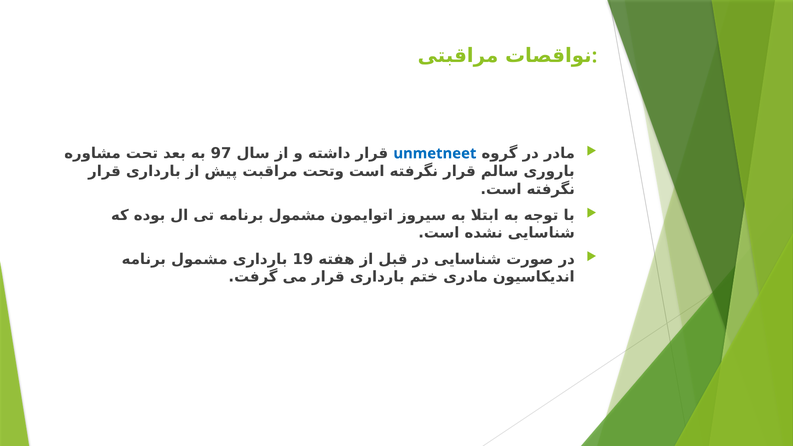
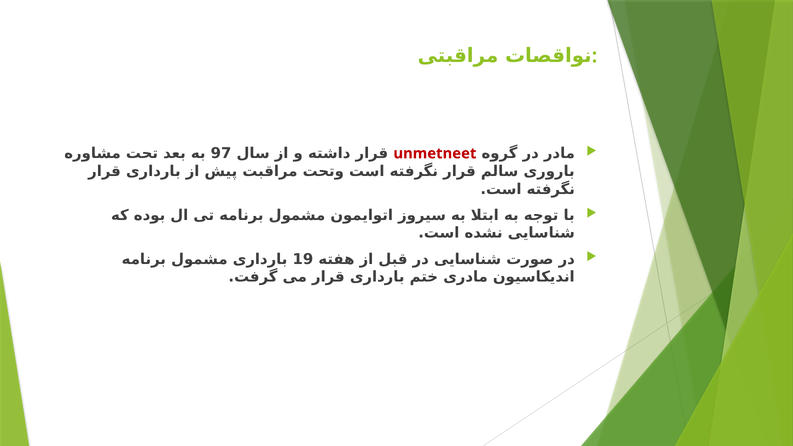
unmetneet colour: blue -> red
